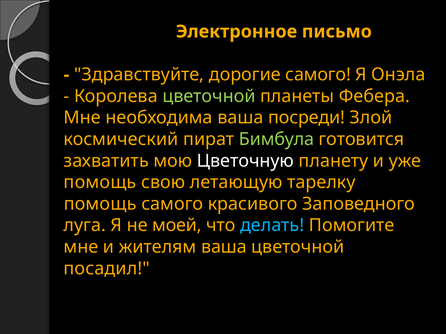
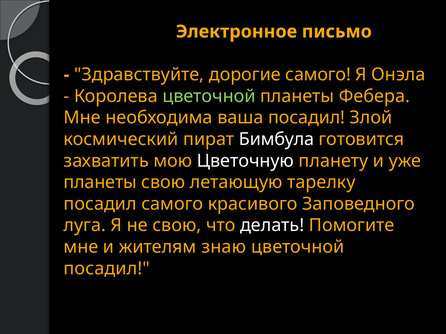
ваша посреди: посреди -> посадил
Бимбула colour: light green -> white
помощь at (100, 183): помощь -> планеты
помощь at (100, 204): помощь -> посадил
не моей: моей -> свою
делать colour: light blue -> white
жителям ваша: ваша -> знаю
